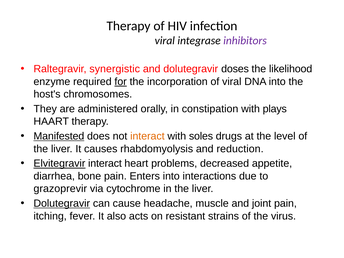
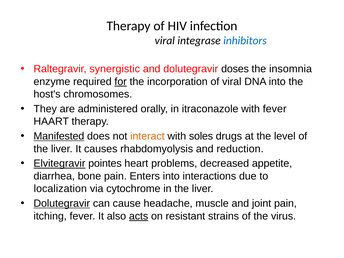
inhibitors colour: purple -> blue
likelihood: likelihood -> insomnia
constipation: constipation -> itraconazole
with plays: plays -> fever
Elvitegravir interact: interact -> pointes
grazoprevir: grazoprevir -> localization
acts underline: none -> present
